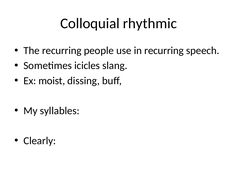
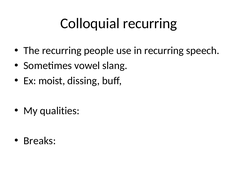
Colloquial rhythmic: rhythmic -> recurring
icicles: icicles -> vowel
syllables: syllables -> qualities
Clearly: Clearly -> Breaks
